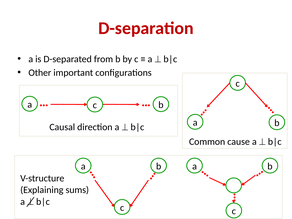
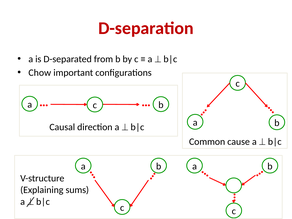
Other: Other -> Chow
